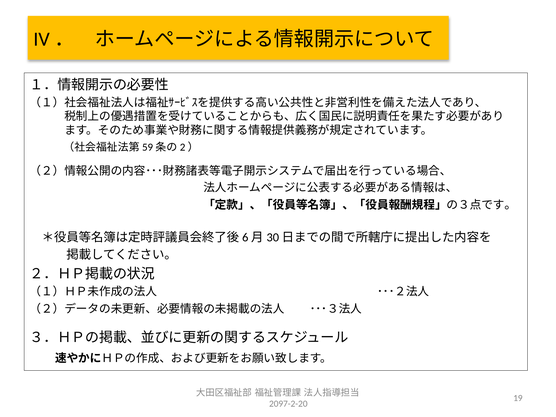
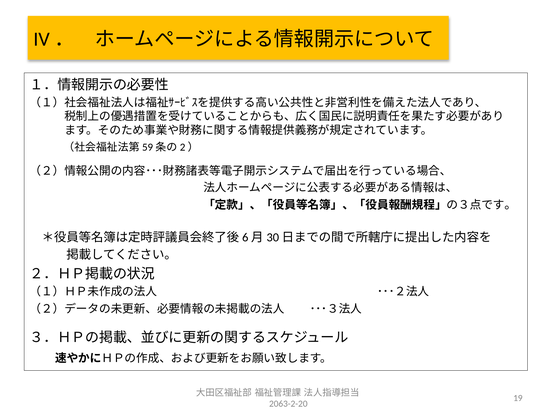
2097-2-20: 2097-2-20 -> 2063-2-20
